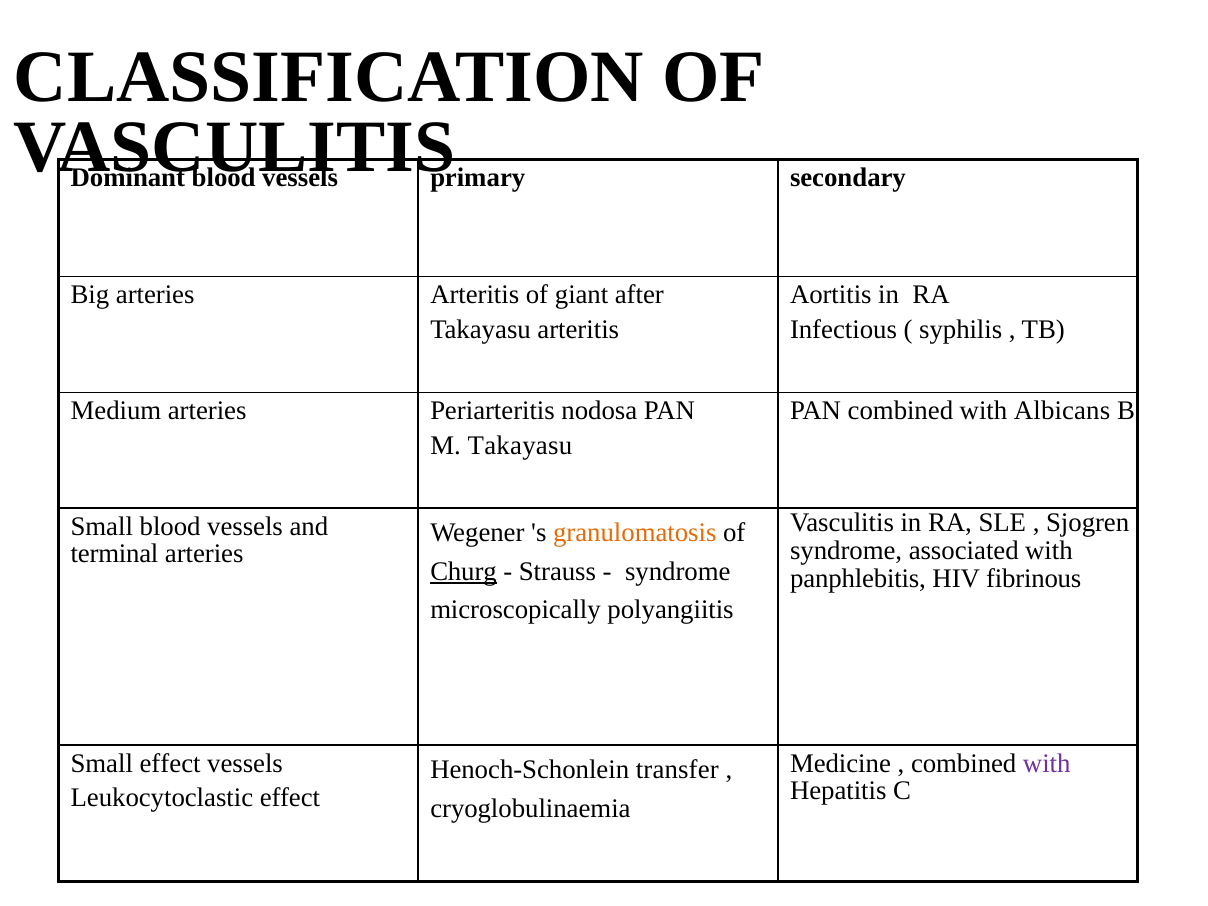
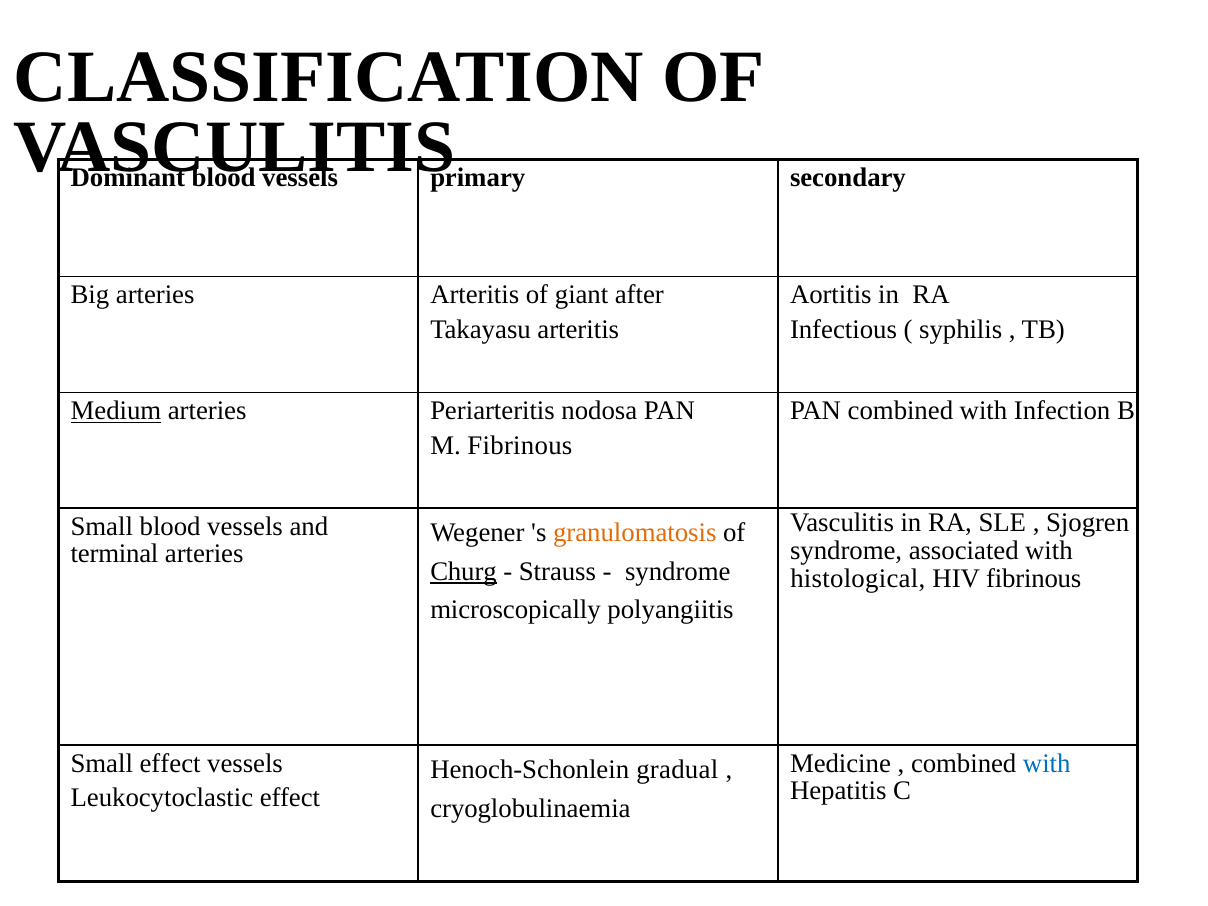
Medium underline: none -> present
Albicans: Albicans -> Infection
M Takayasu: Takayasu -> Fibrinous
panphlebitis: panphlebitis -> histological
with at (1047, 763) colour: purple -> blue
transfer: transfer -> gradual
